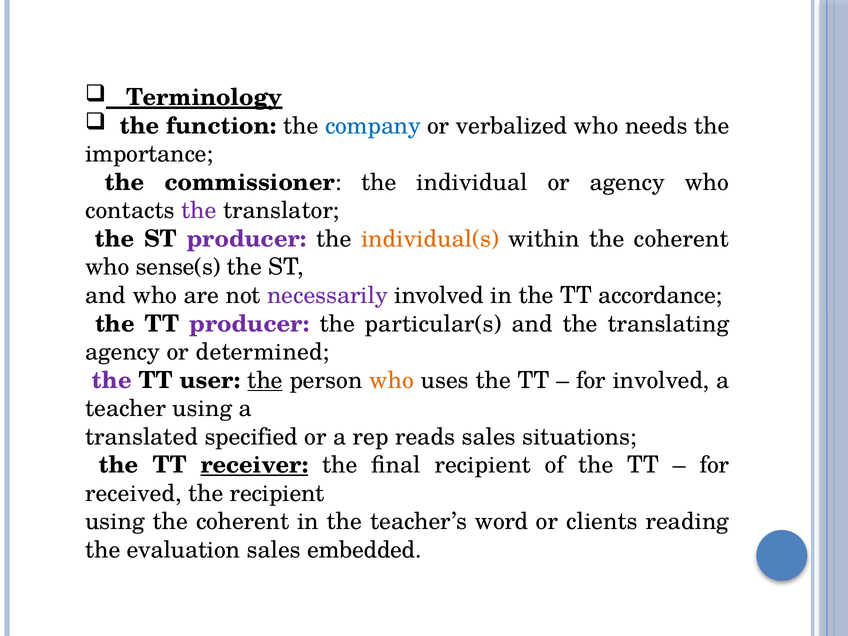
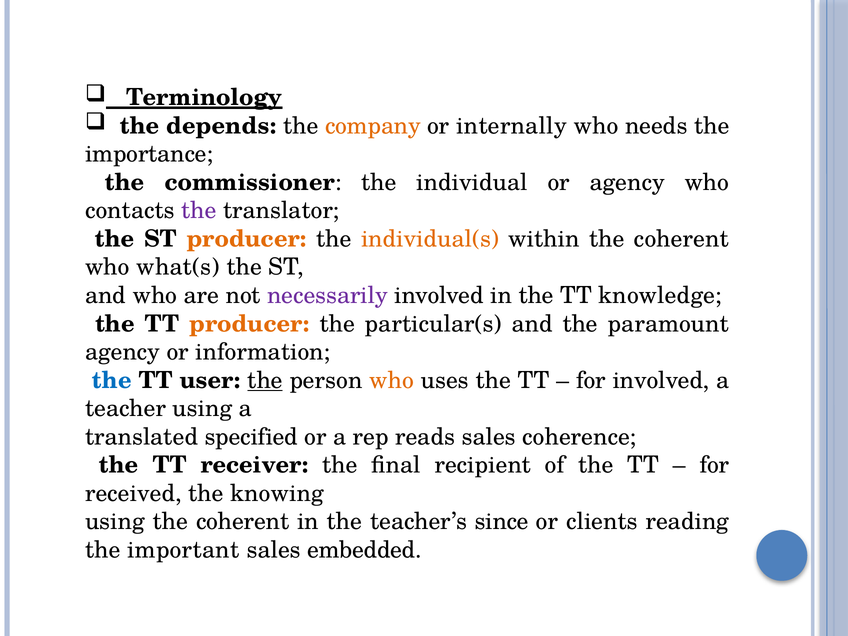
function: function -> depends
company colour: blue -> orange
verbalized: verbalized -> internally
producer at (247, 239) colour: purple -> orange
sense(s: sense(s -> what(s
accordance: accordance -> knowledge
producer at (249, 324) colour: purple -> orange
translating: translating -> paramount
determined: determined -> information
the at (112, 380) colour: purple -> blue
situations: situations -> coherence
receiver underline: present -> none
the recipient: recipient -> knowing
word: word -> since
evaluation: evaluation -> important
